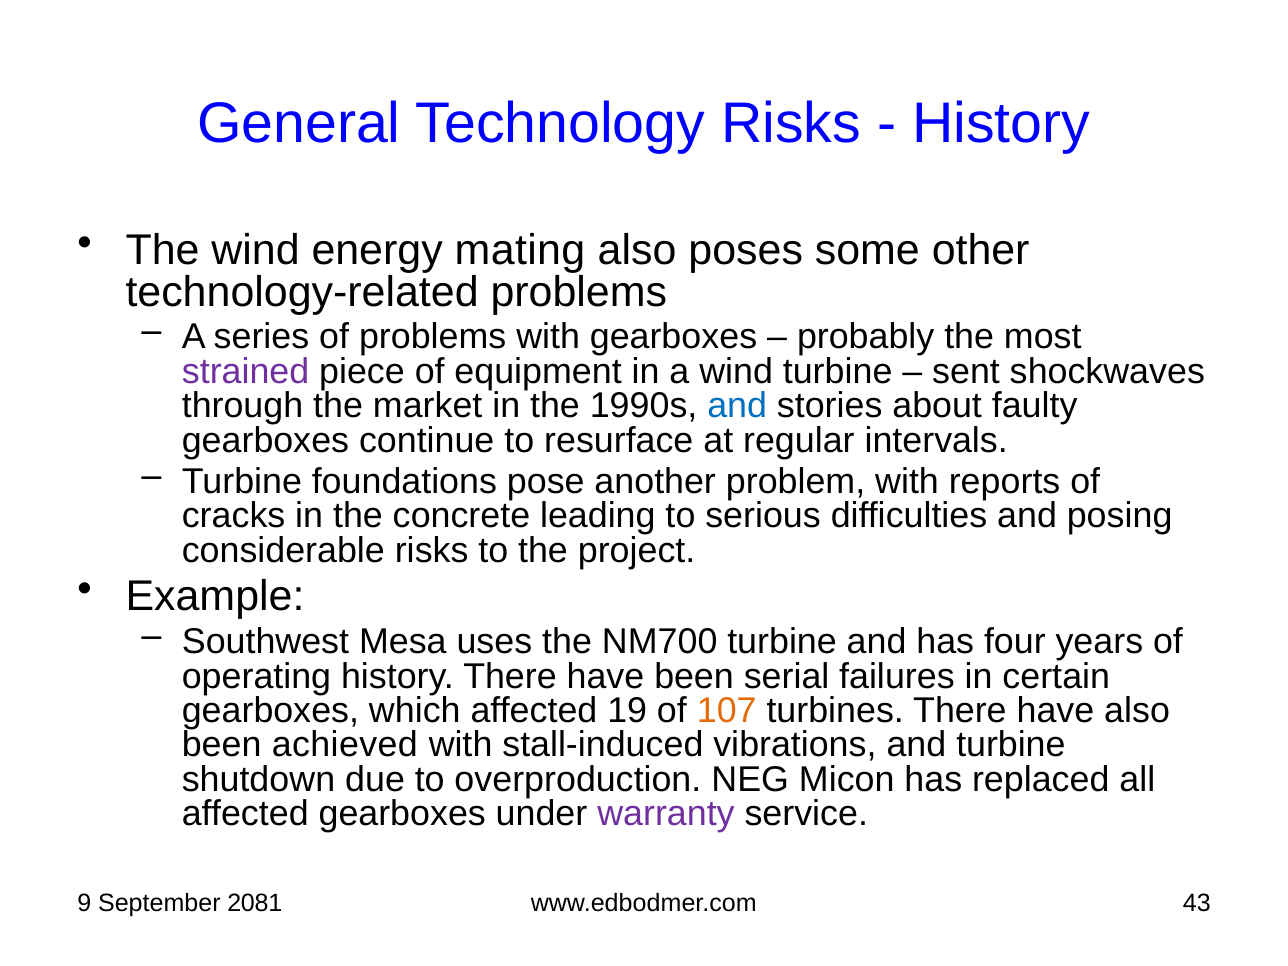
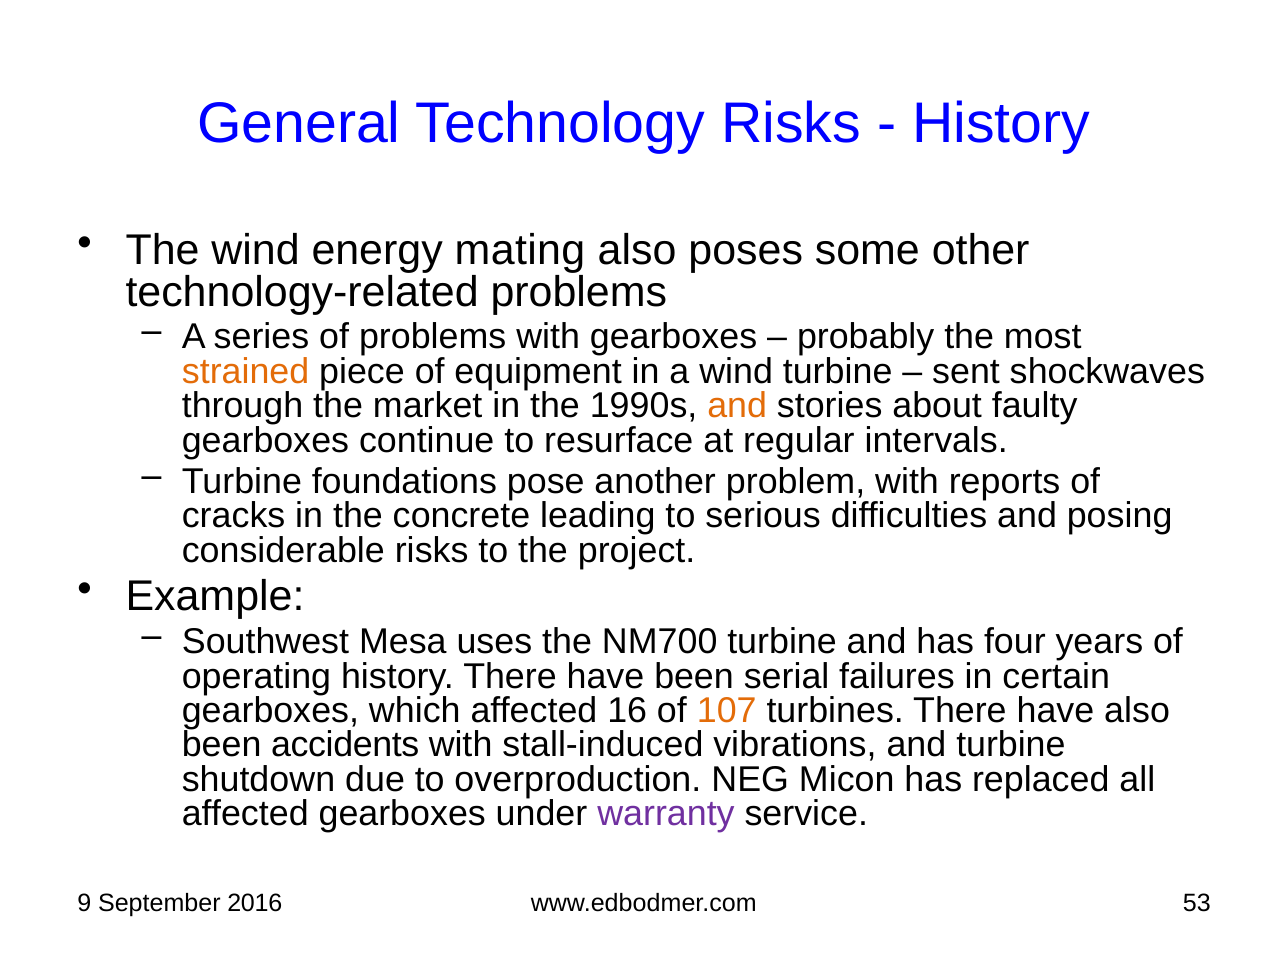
strained colour: purple -> orange
and at (737, 406) colour: blue -> orange
19: 19 -> 16
achieved: achieved -> accidents
2081: 2081 -> 2016
43: 43 -> 53
